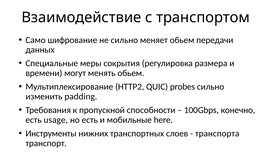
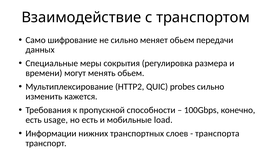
padding: padding -> кажется
here: here -> load
Инструменты: Инструменты -> Информации
